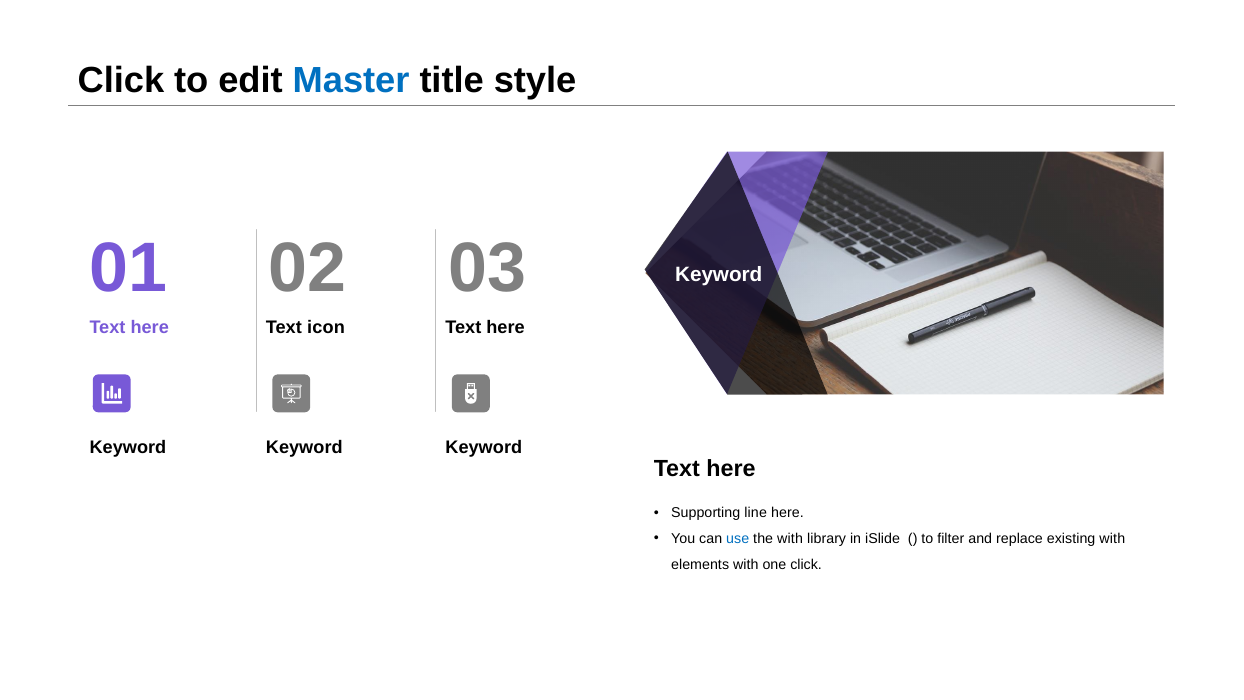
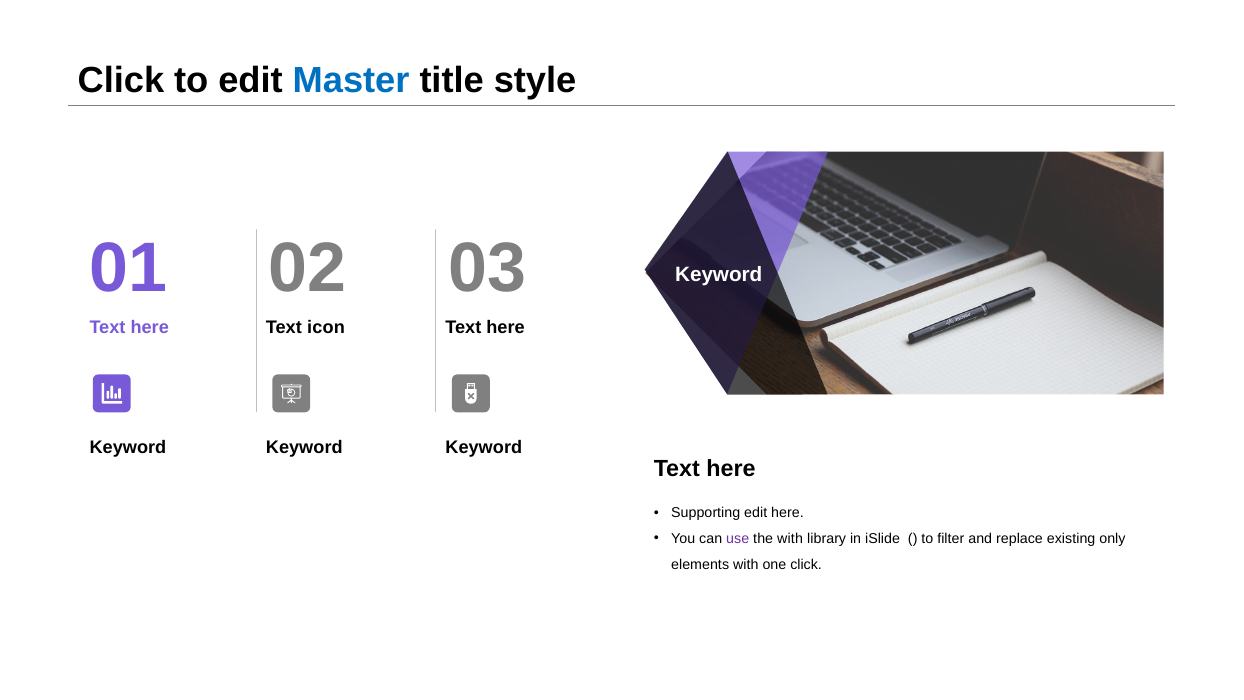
Supporting line: line -> edit
use colour: blue -> purple
existing with: with -> only
